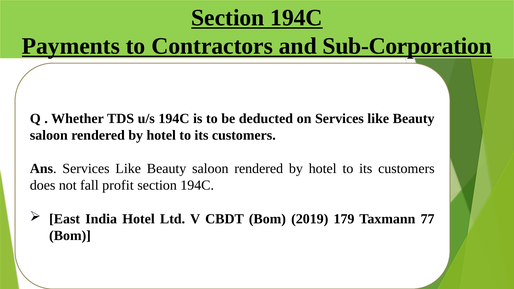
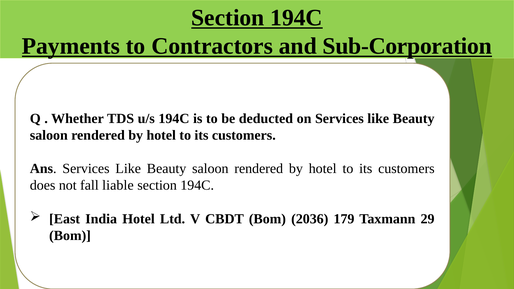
profit: profit -> liable
2019: 2019 -> 2036
77: 77 -> 29
